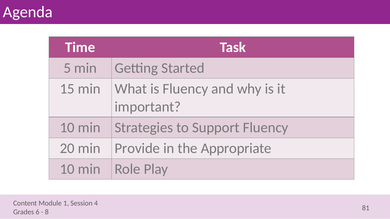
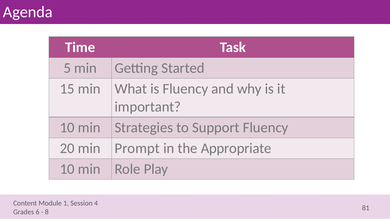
Provide: Provide -> Prompt
